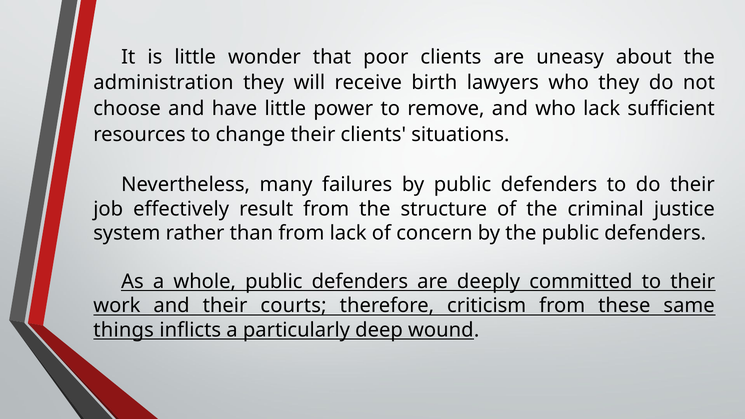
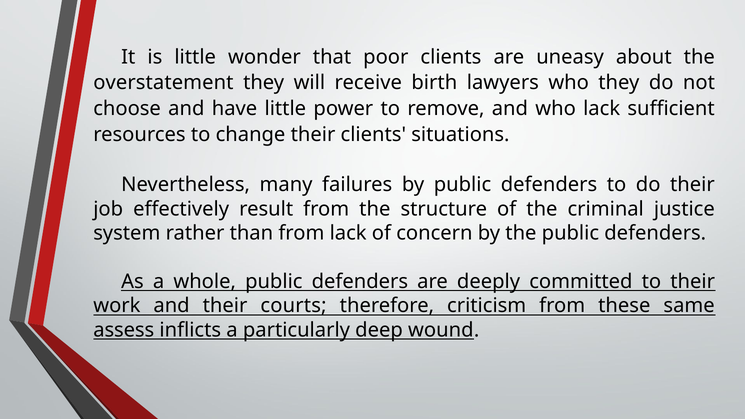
administration: administration -> overstatement
things: things -> assess
